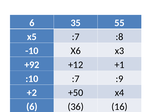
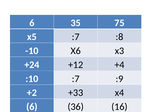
55: 55 -> 75
+92: +92 -> +24
+1: +1 -> +4
+50: +50 -> +33
